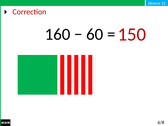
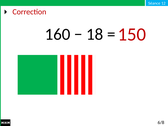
60: 60 -> 18
